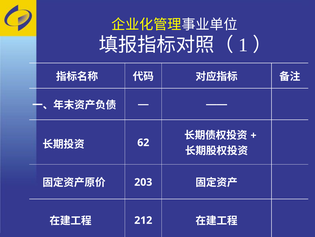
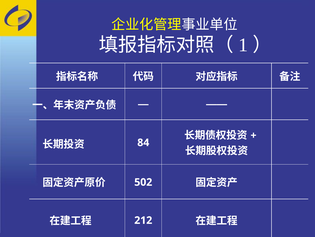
62: 62 -> 84
203: 203 -> 502
